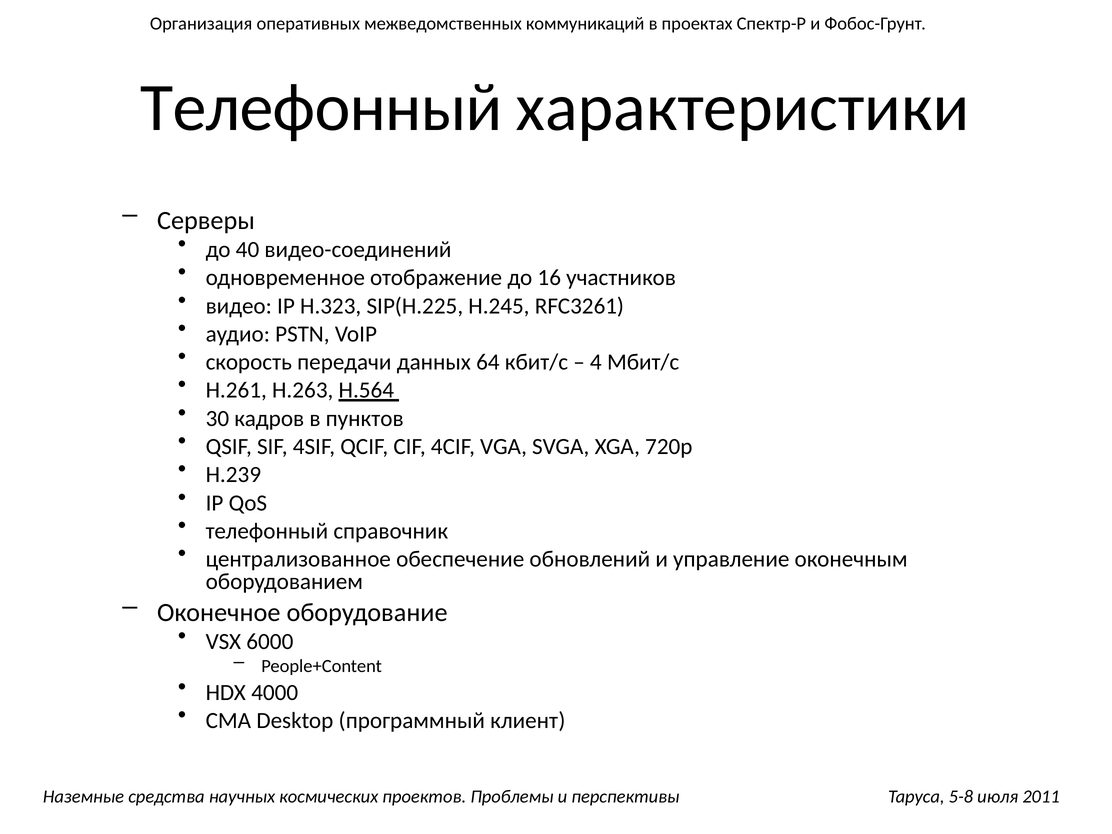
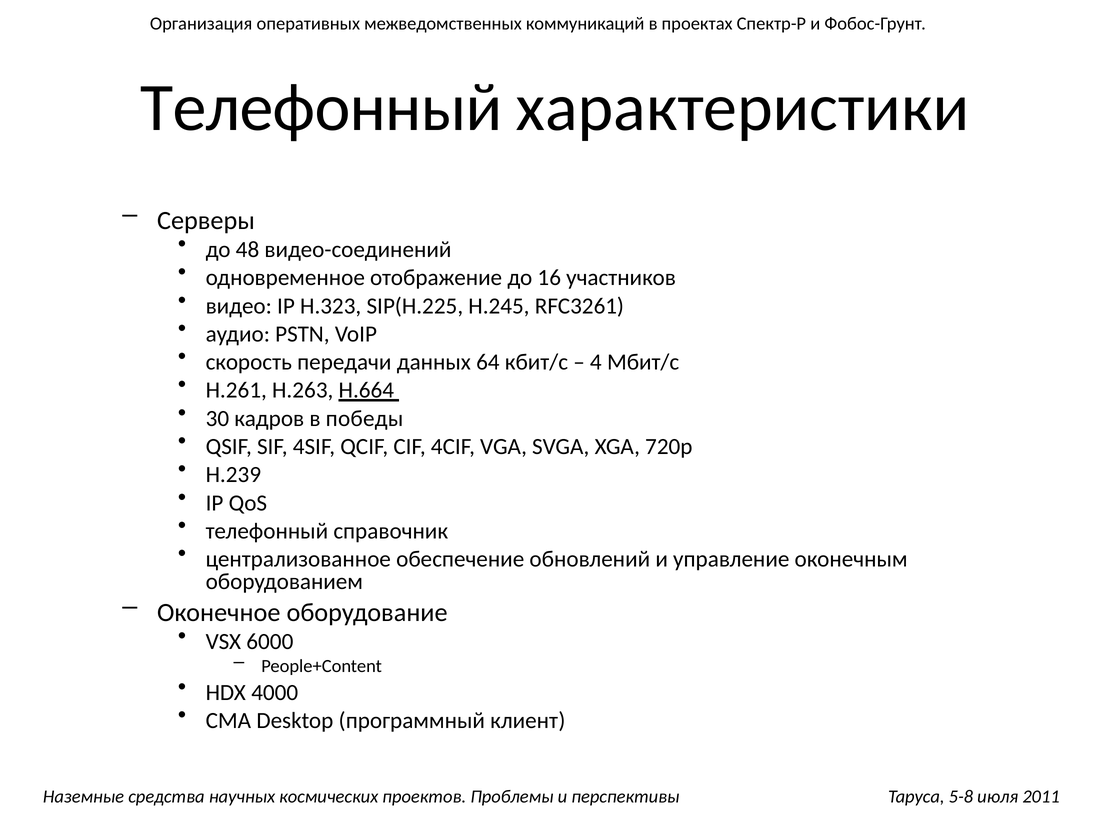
40: 40 -> 48
Н.564: Н.564 -> Н.664
пунктов: пунктов -> победы
